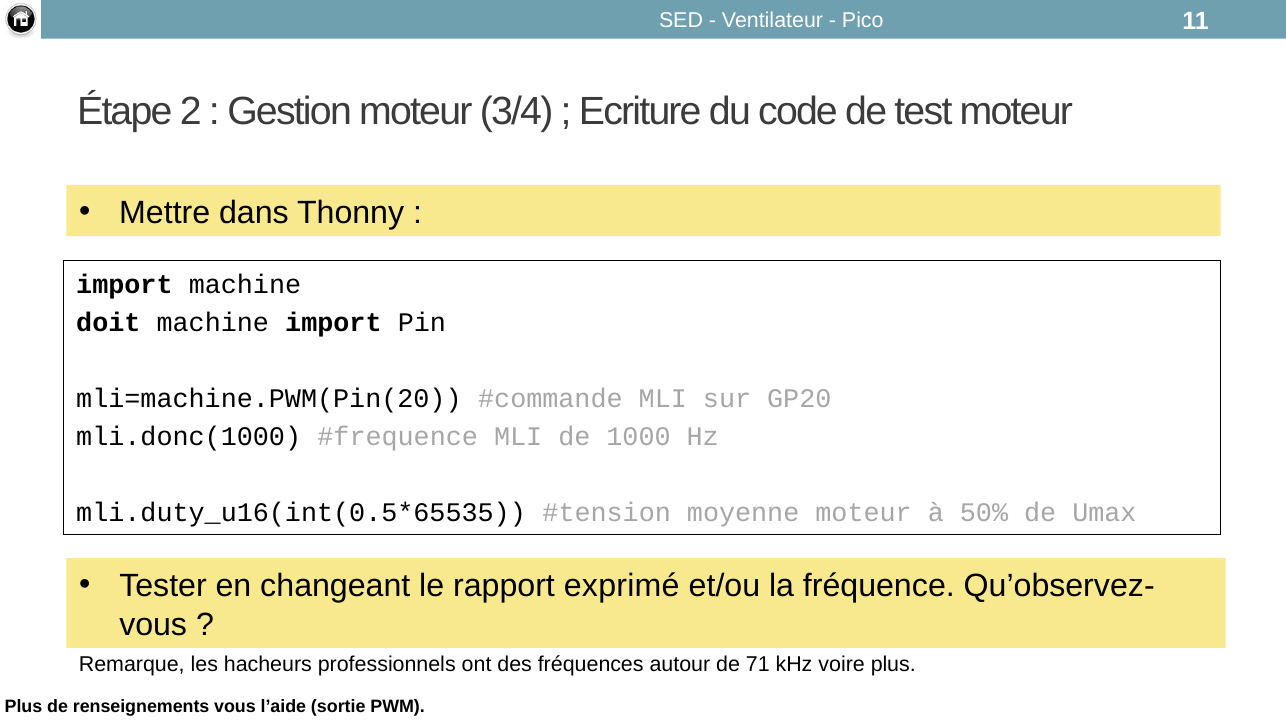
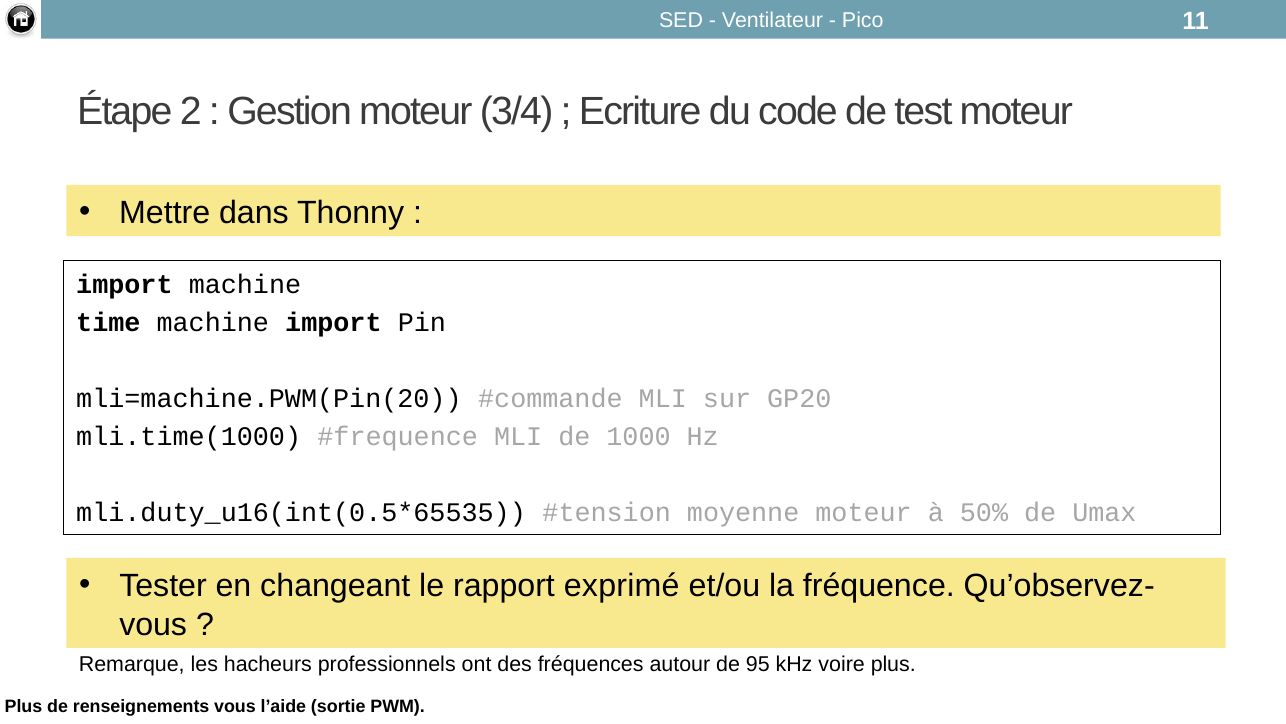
doit: doit -> time
mli.donc(1000: mli.donc(1000 -> mli.time(1000
71: 71 -> 95
